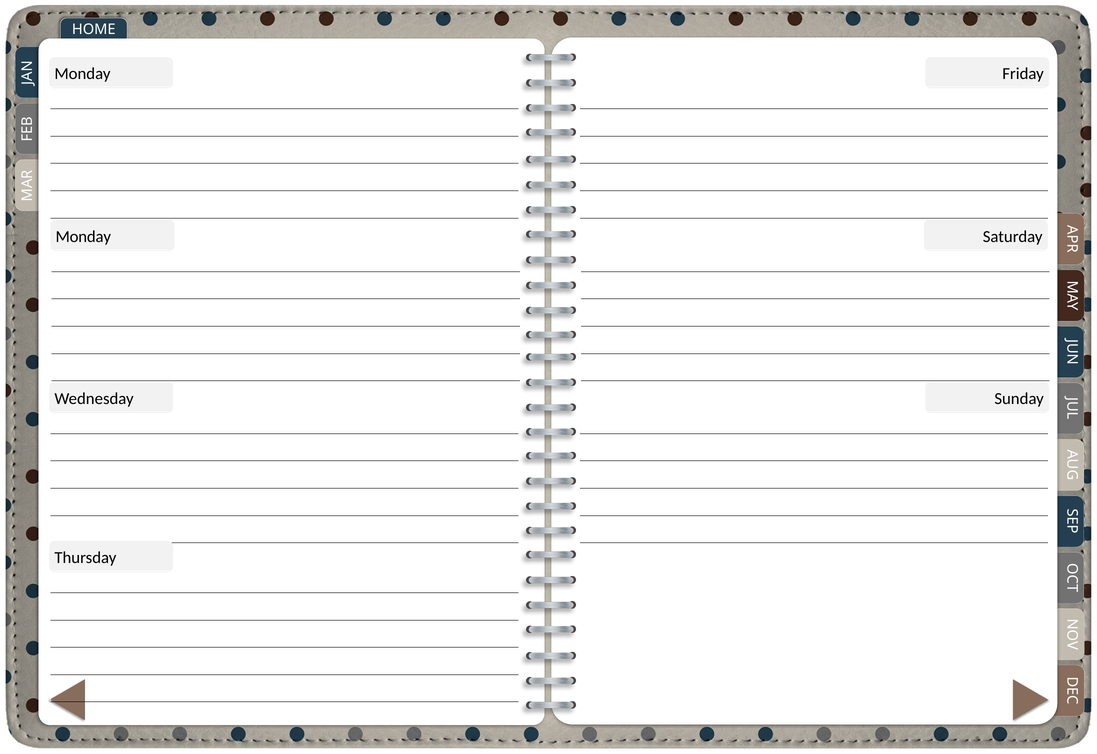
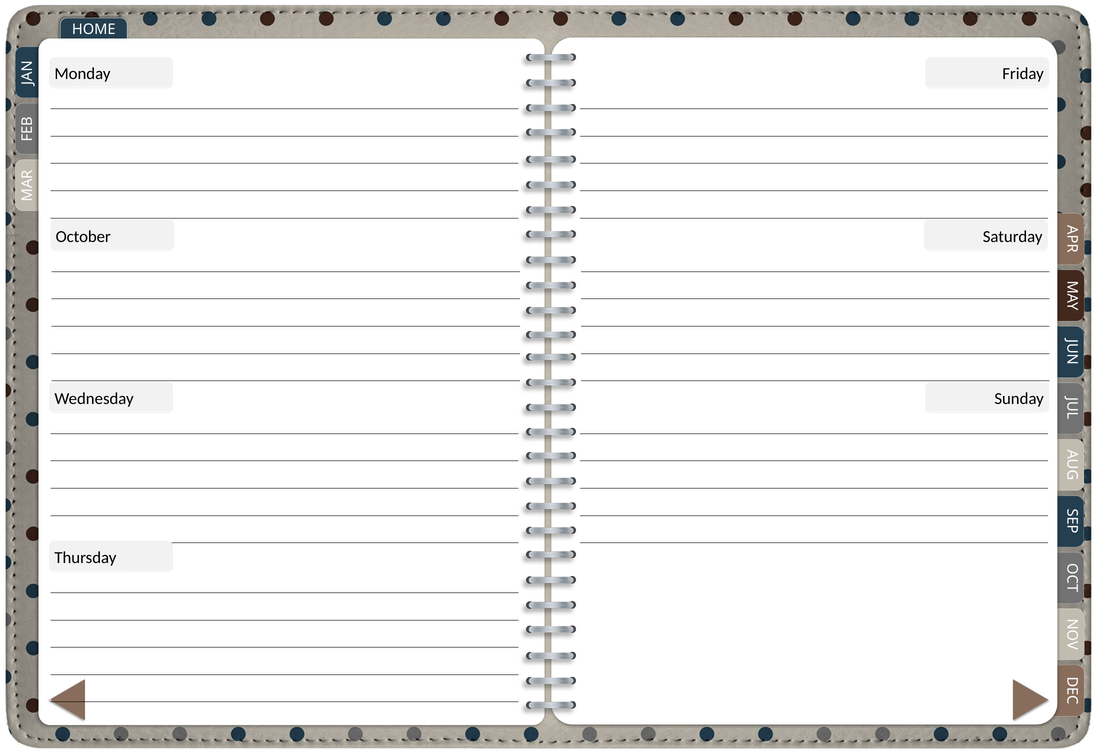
Monday at (83, 237): Monday -> October
